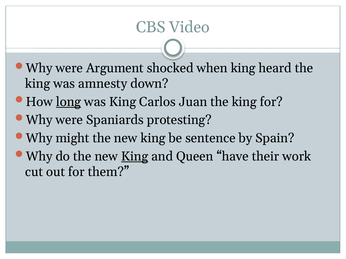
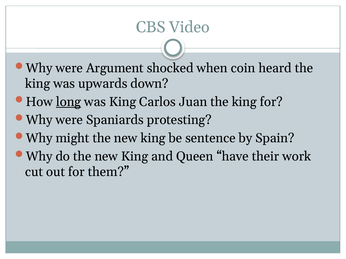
when king: king -> coin
amnesty: amnesty -> upwards
King at (135, 157) underline: present -> none
